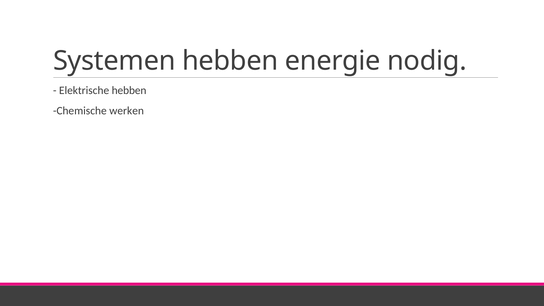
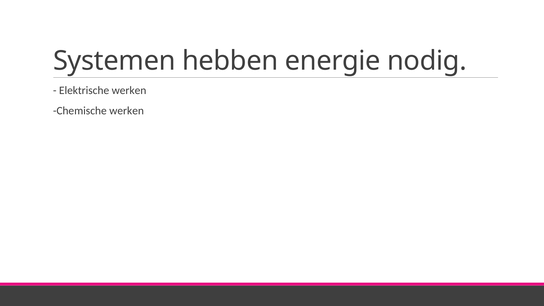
Elektrische hebben: hebben -> werken
